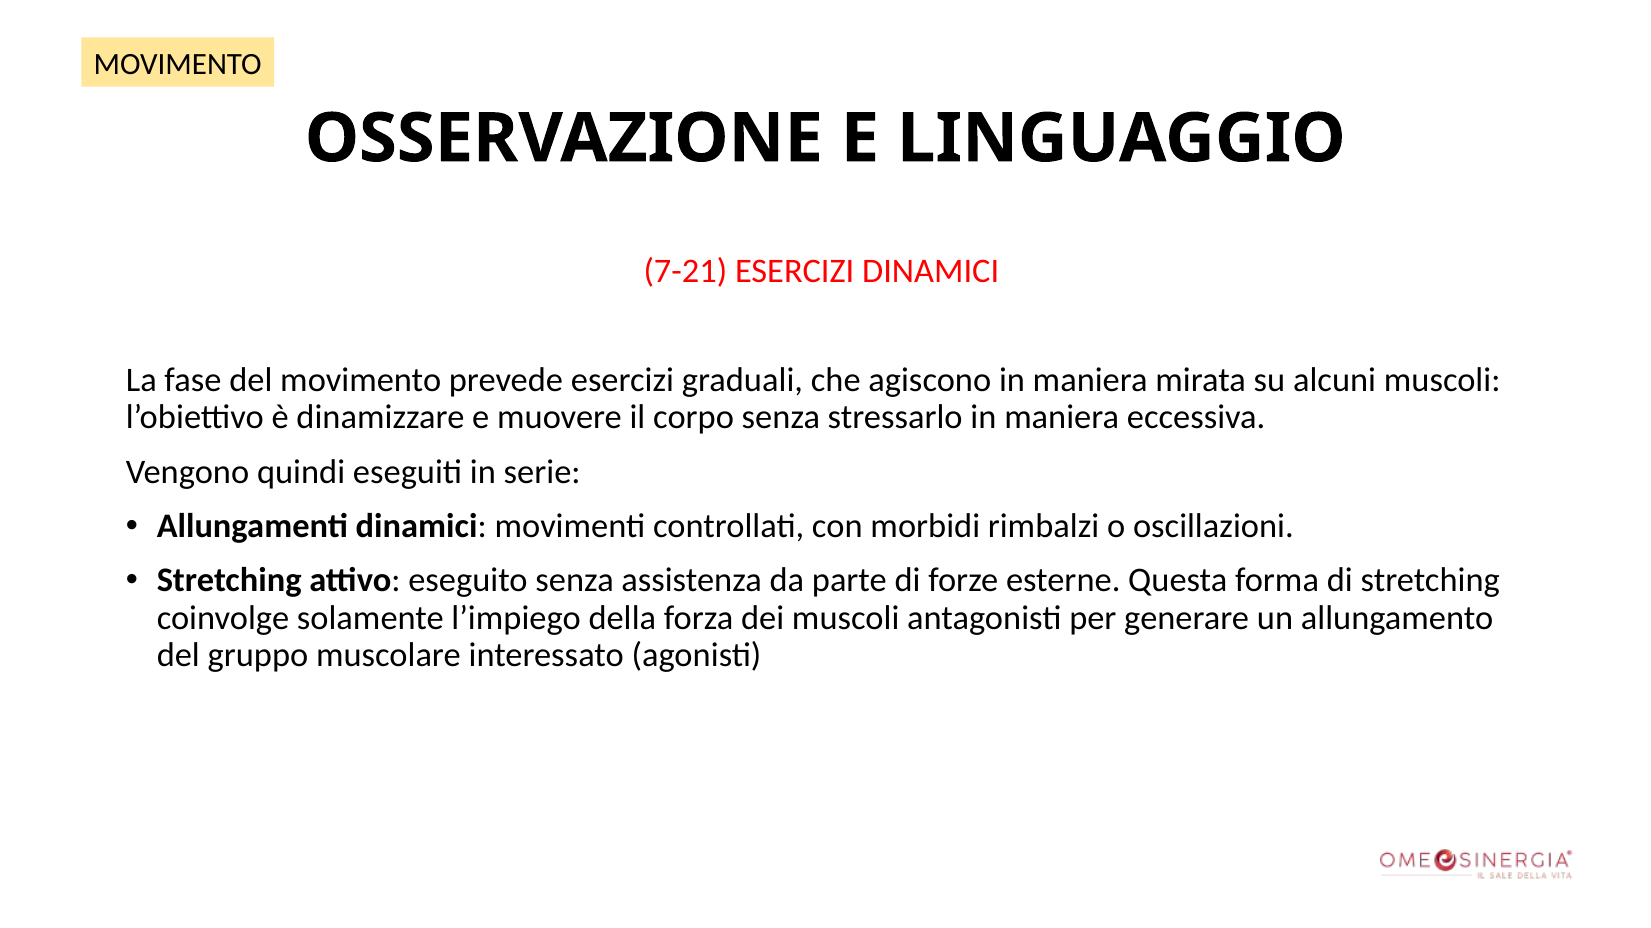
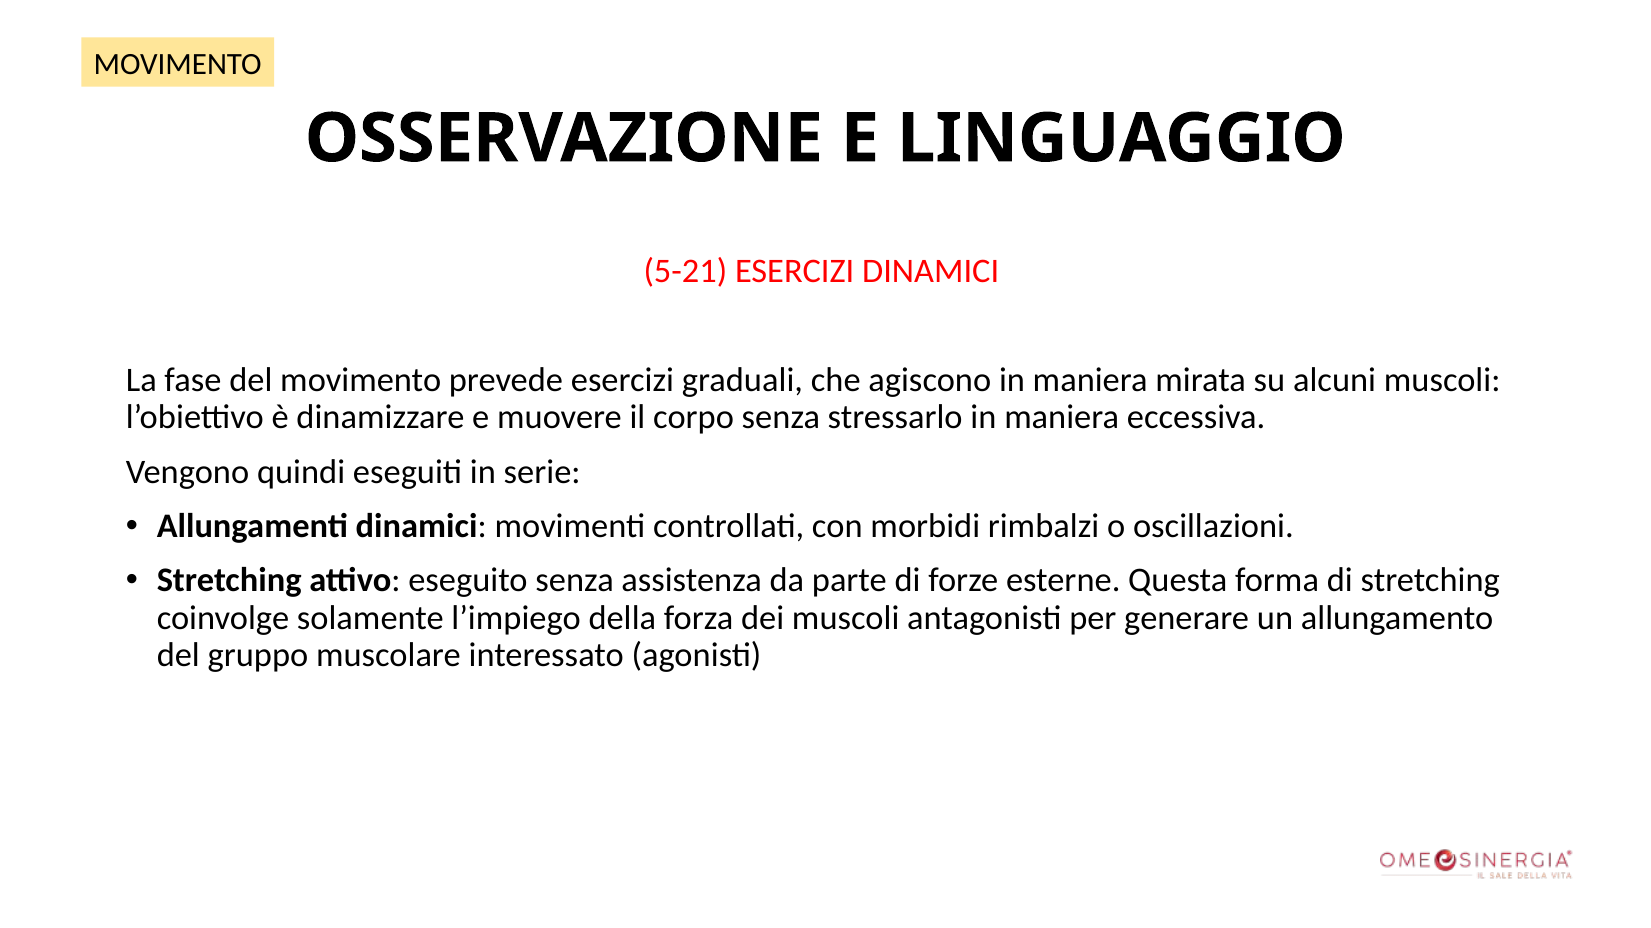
7-21: 7-21 -> 5-21
